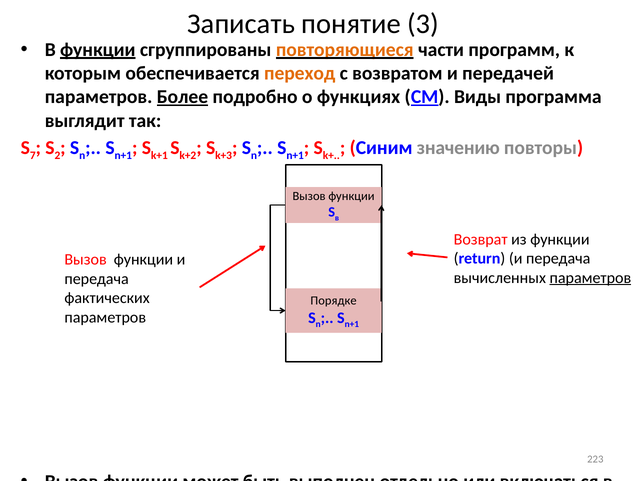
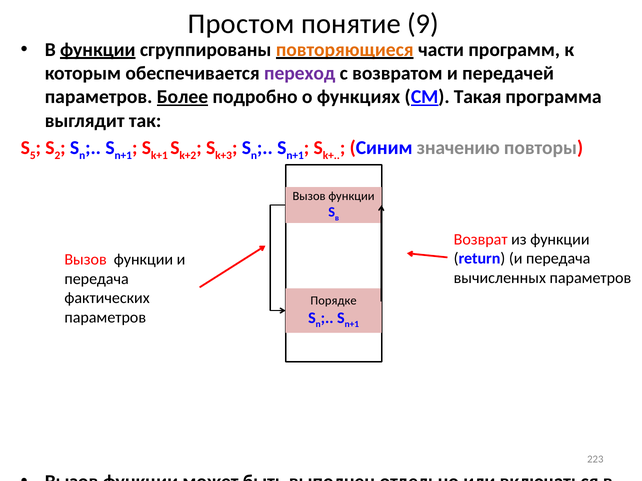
Записать: Записать -> Простом
3: 3 -> 9
переход colour: orange -> purple
Виды: Виды -> Такая
7: 7 -> 5
параметров at (590, 278) underline: present -> none
